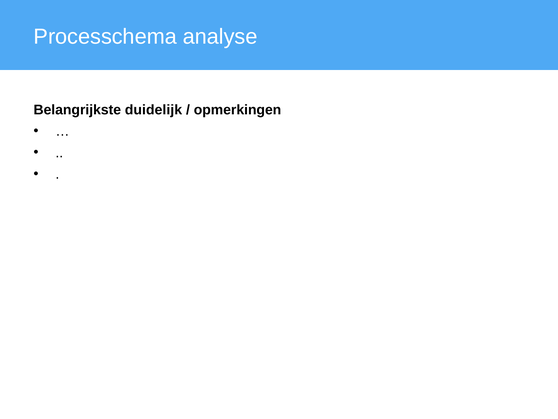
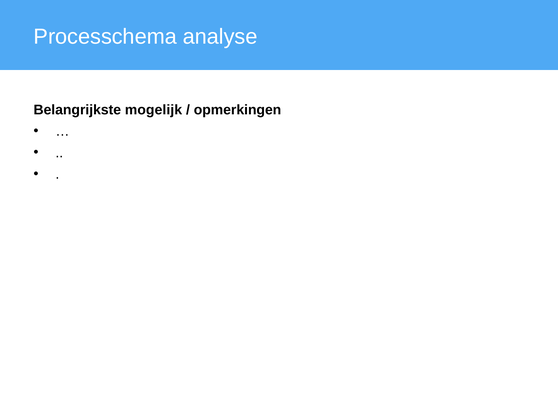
duidelijk: duidelijk -> mogelijk
